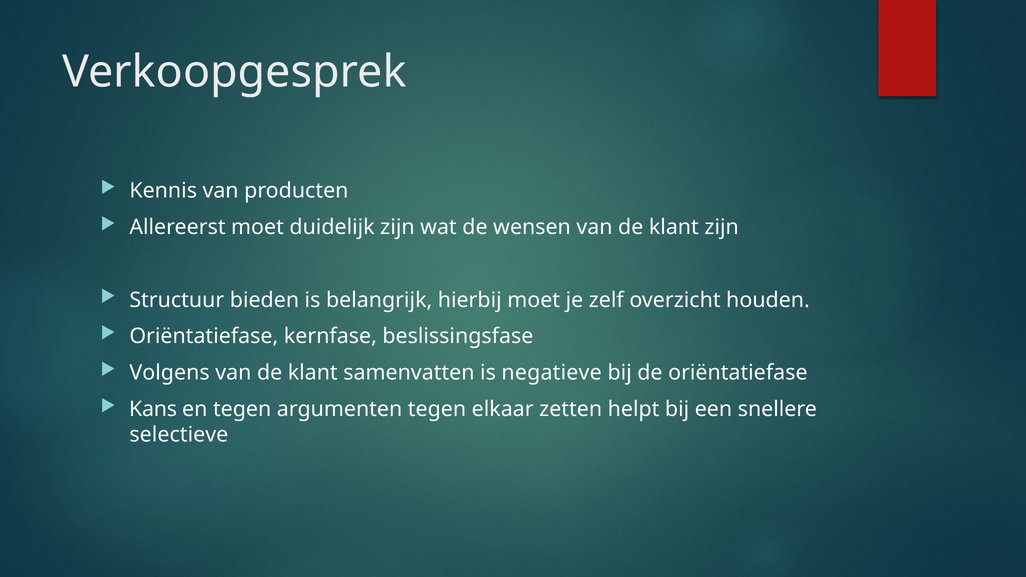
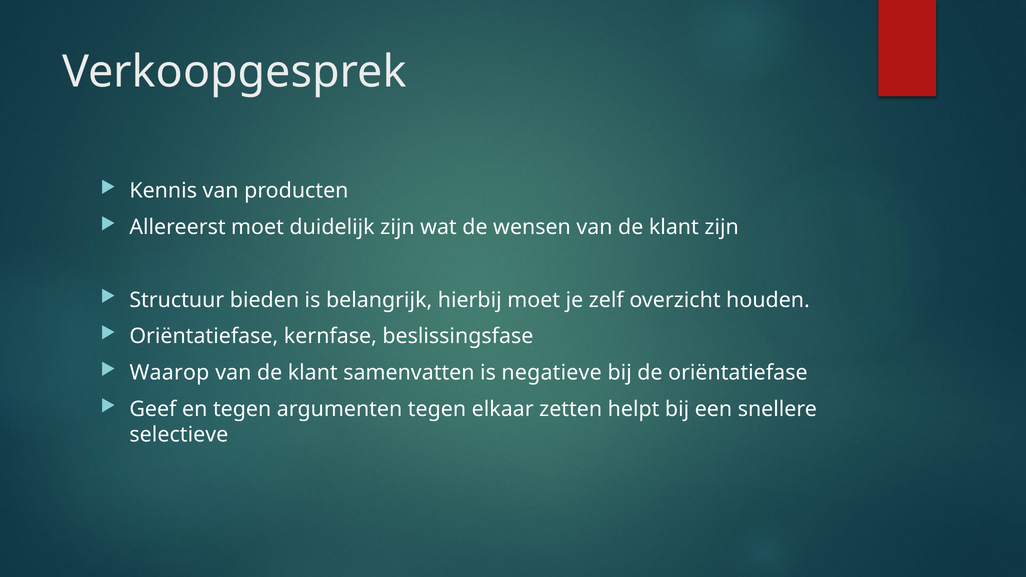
Volgens: Volgens -> Waarop
Kans: Kans -> Geef
